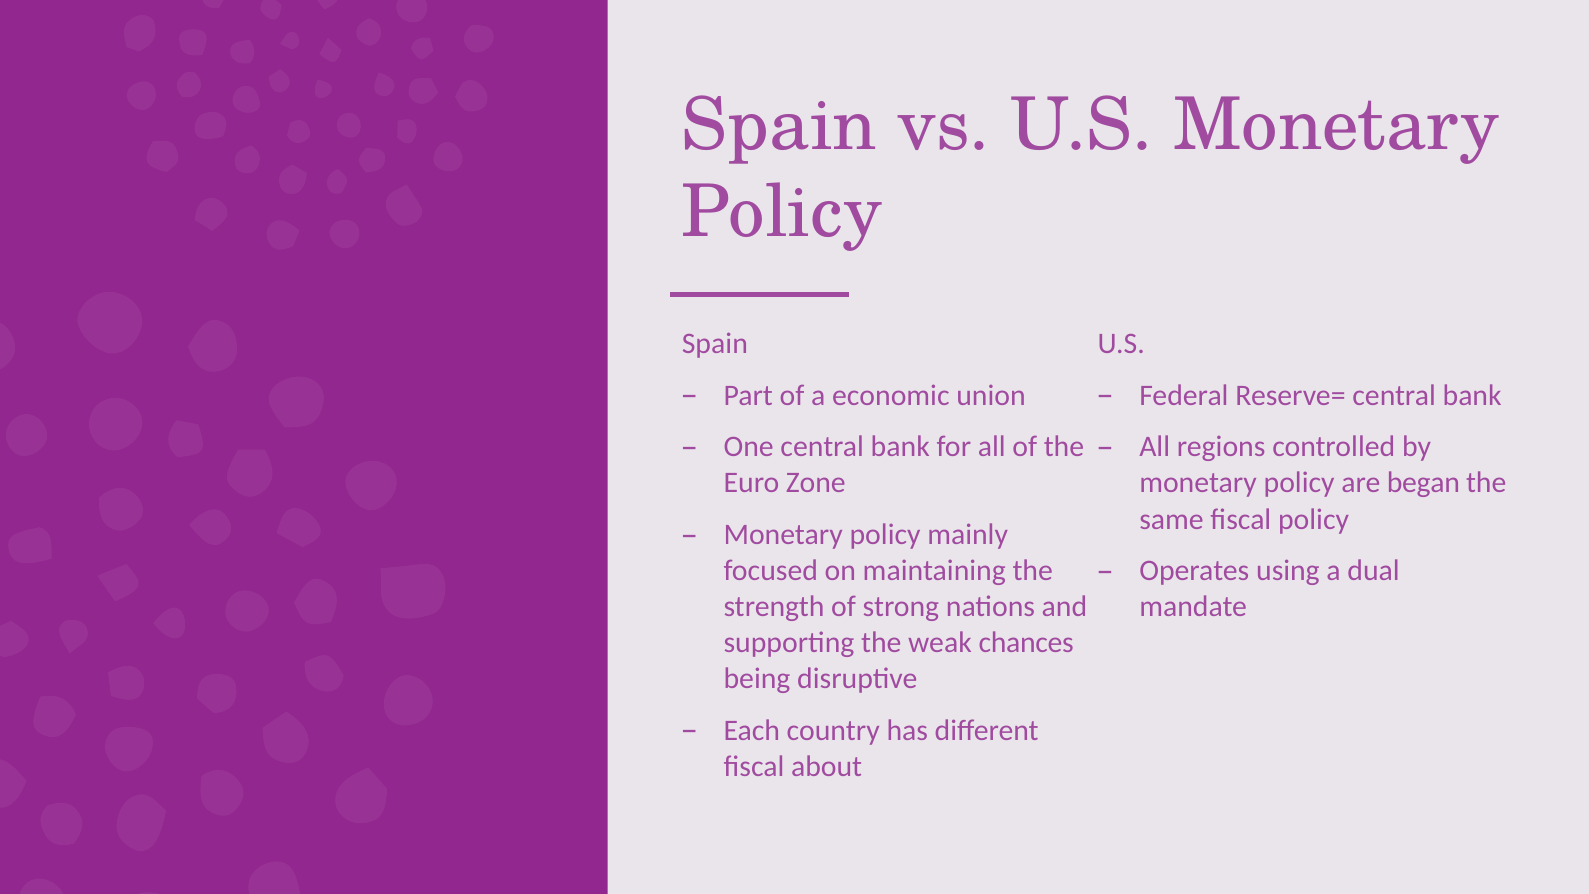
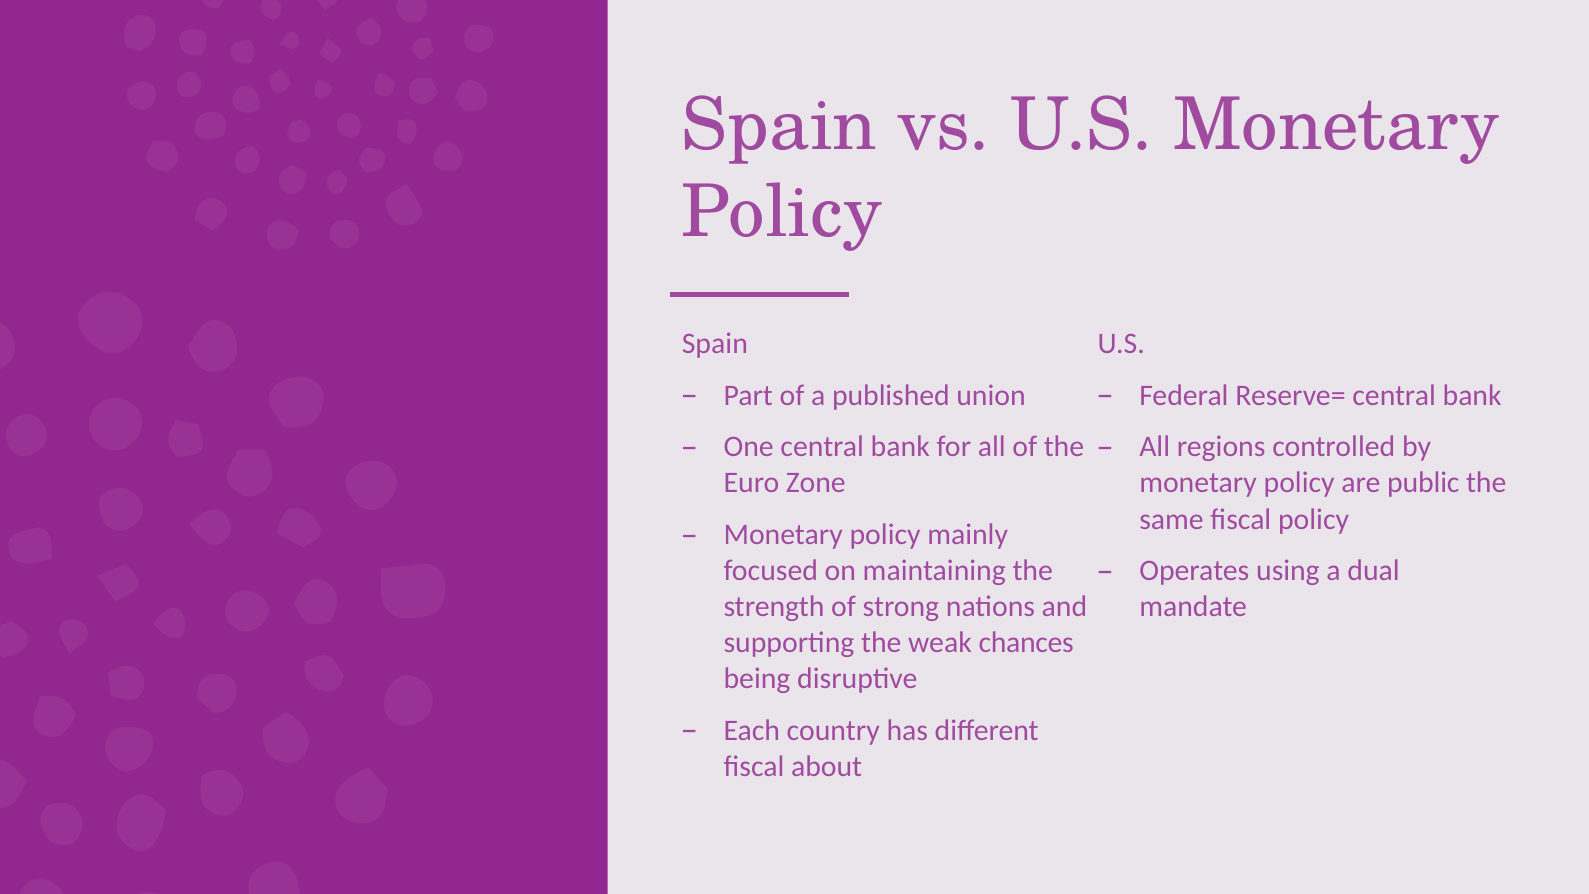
economic: economic -> published
began: began -> public
